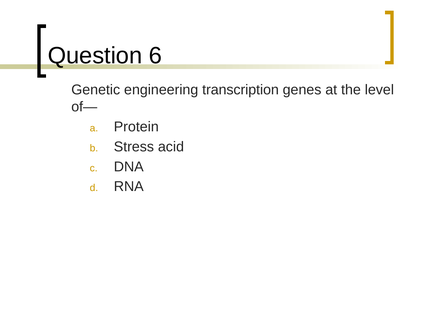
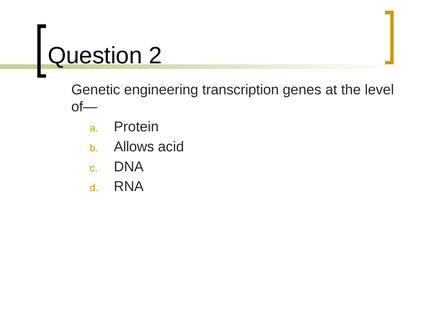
6: 6 -> 2
Stress: Stress -> Allows
